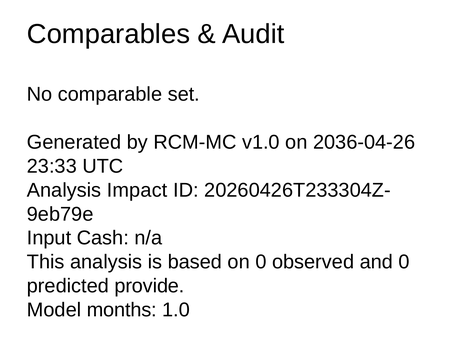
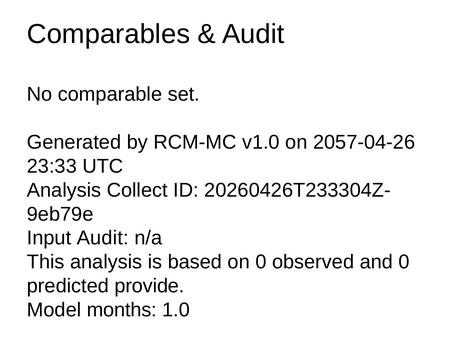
2036-04-26: 2036-04-26 -> 2057-04-26
Impact: Impact -> Collect
Input Cash: Cash -> Audit
